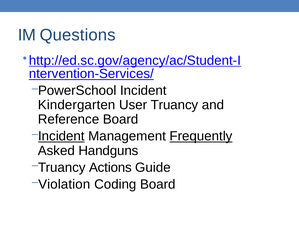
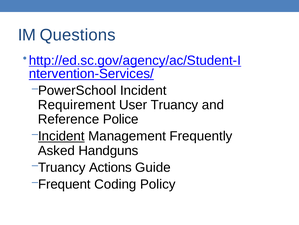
Kindergarten: Kindergarten -> Requirement
Reference Board: Board -> Police
Frequently underline: present -> none
Violation: Violation -> Frequent
Coding Board: Board -> Policy
